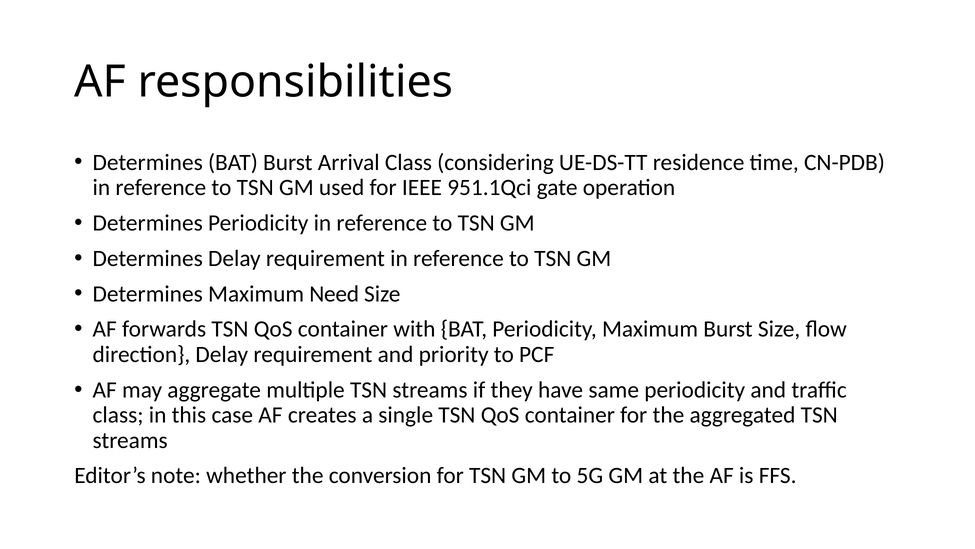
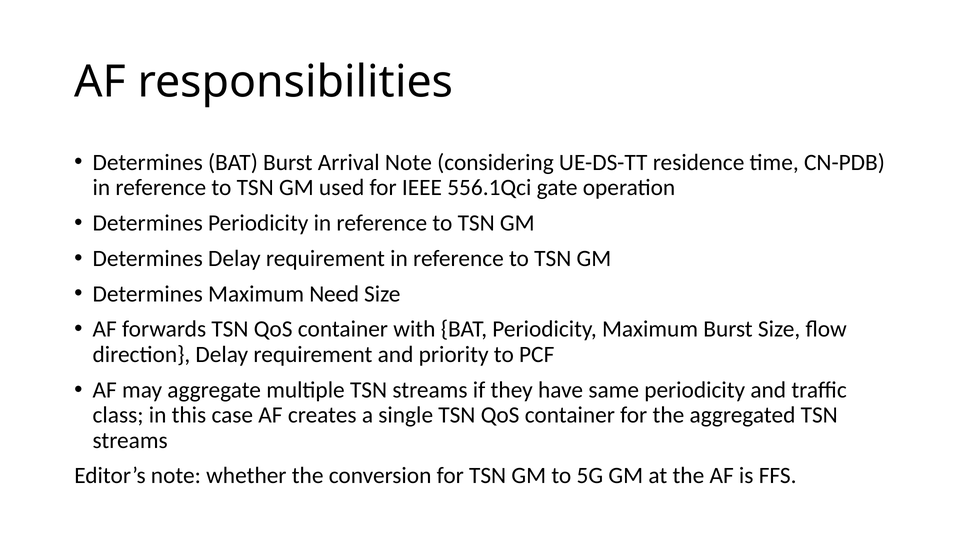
Arrival Class: Class -> Note
951.1Qci: 951.1Qci -> 556.1Qci
